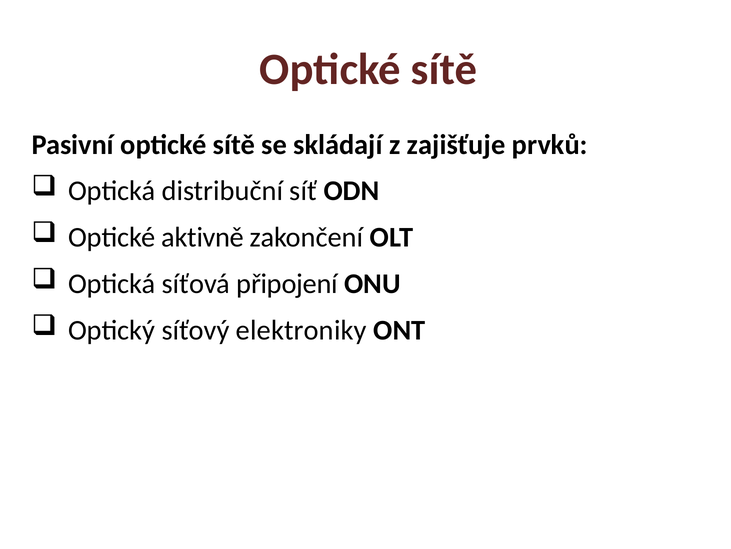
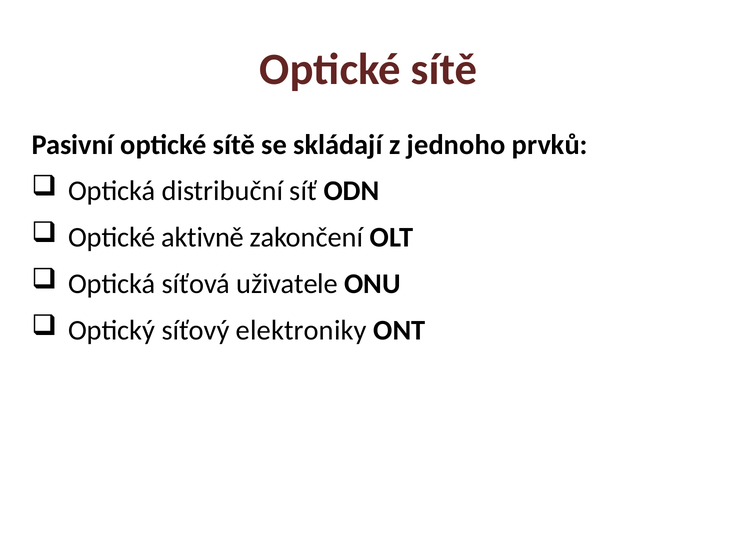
zajišťuje: zajišťuje -> jednoho
připojení: připojení -> uživatele
